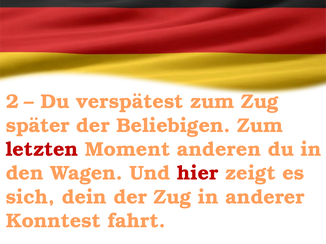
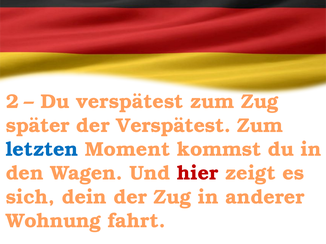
der Beliebigen: Beliebigen -> Verspätest
letzten colour: red -> blue
anderen: anderen -> kommst
Konntest: Konntest -> Wohnung
